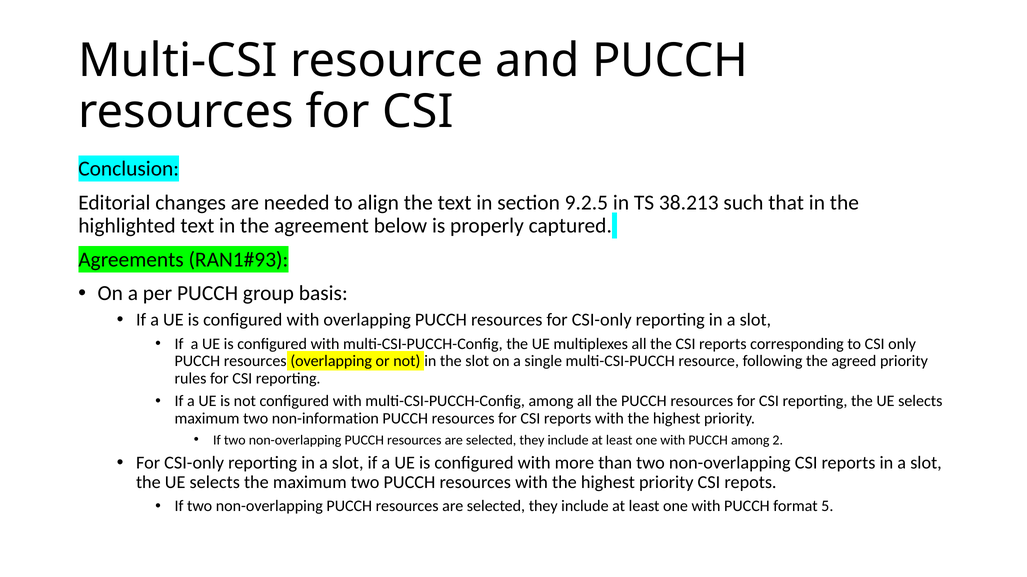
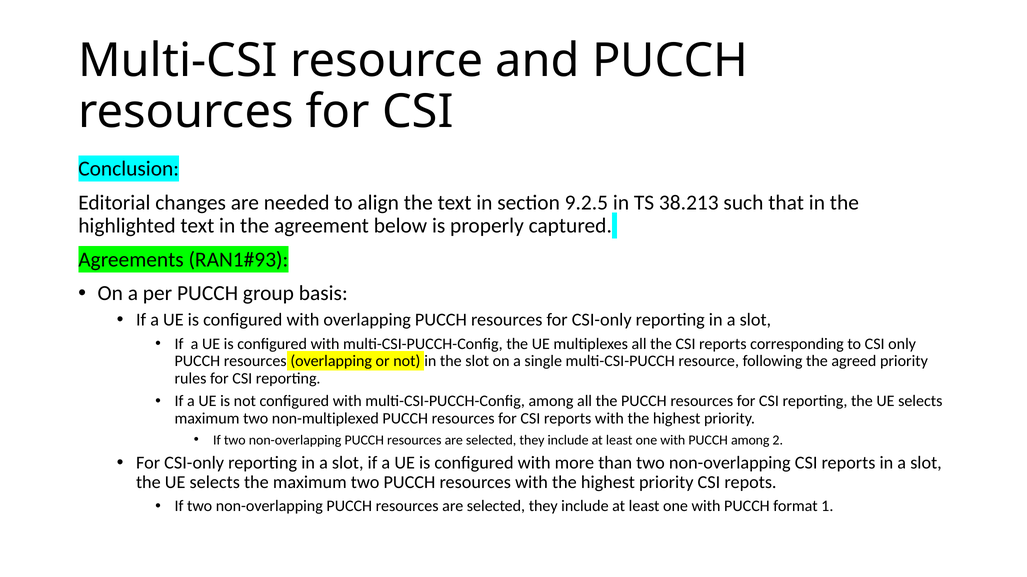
non-information: non-information -> non-multiplexed
5: 5 -> 1
